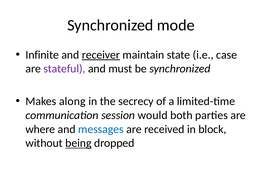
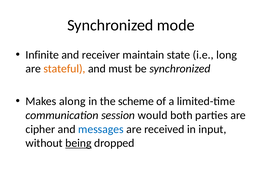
receiver underline: present -> none
case: case -> long
stateful colour: purple -> orange
secrecy: secrecy -> scheme
where: where -> cipher
block: block -> input
